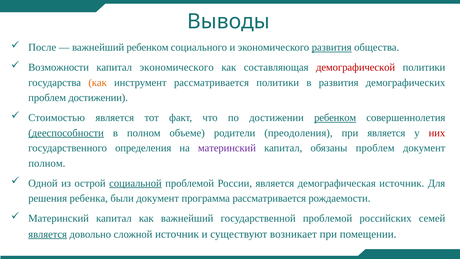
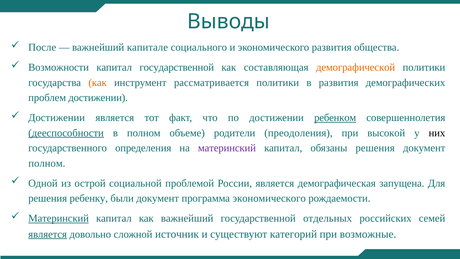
важнейший ребенком: ребенком -> капитале
развития at (332, 47) underline: present -> none
капитал экономического: экономического -> государственной
демографической colour: red -> orange
Стоимостью at (57, 118): Стоимостью -> Достижении
при является: является -> высокой
них colour: red -> black
обязаны проблем: проблем -> решения
социальной underline: present -> none
демографическая источник: источник -> запущена
ребенка: ребенка -> ребенку
программа рассматривается: рассматривается -> экономического
Материнский at (59, 218) underline: none -> present
государственной проблемой: проблемой -> отдельных
возникает: возникает -> категорий
помещении: помещении -> возможные
